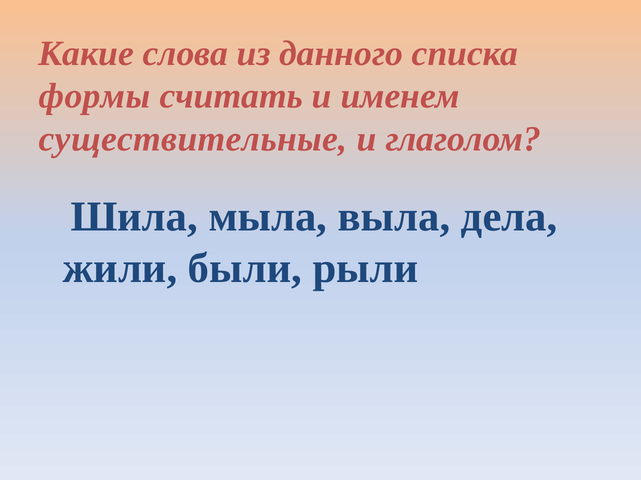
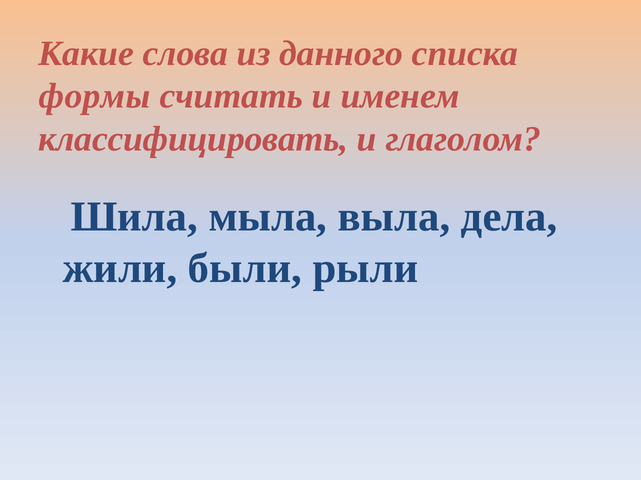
существительные: существительные -> классифицировать
